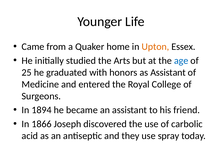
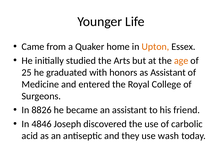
age colour: blue -> orange
1894: 1894 -> 8826
1866: 1866 -> 4846
spray: spray -> wash
